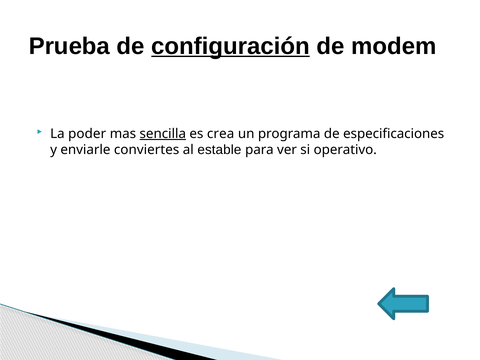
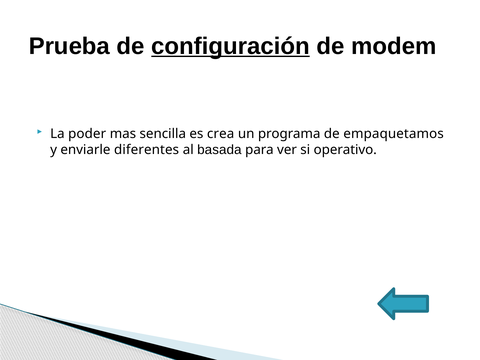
sencilla underline: present -> none
especificaciones: especificaciones -> empaquetamos
conviertes: conviertes -> diferentes
estable: estable -> basada
